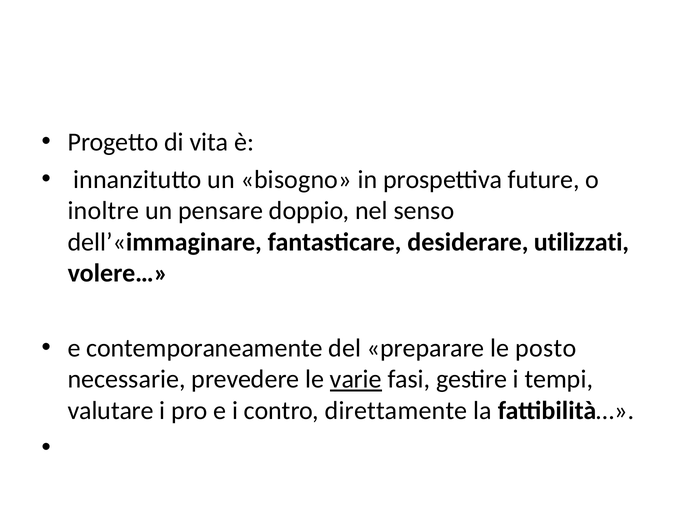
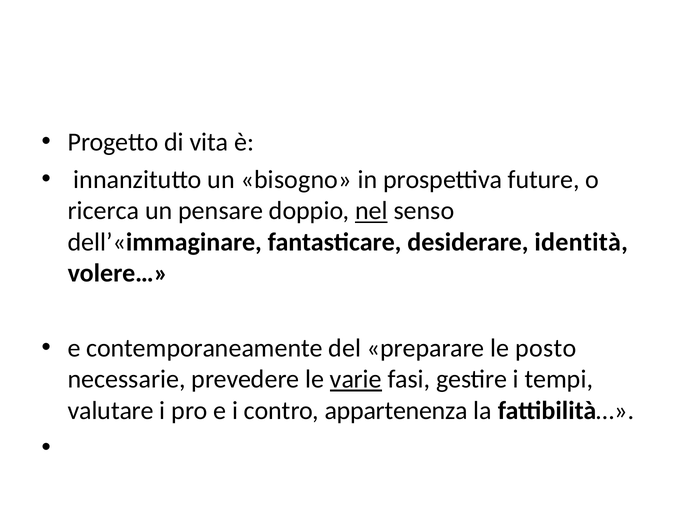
inoltre: inoltre -> ricerca
nel underline: none -> present
utilizzati: utilizzati -> identità
direttamente: direttamente -> appartenenza
